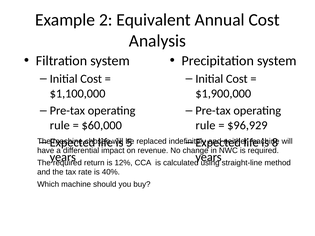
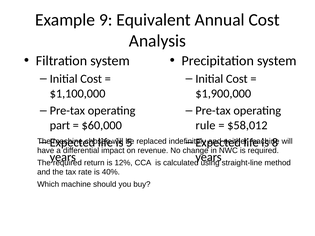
2: 2 -> 9
rule at (60, 126): rule -> part
$96,929: $96,929 -> $58,012
